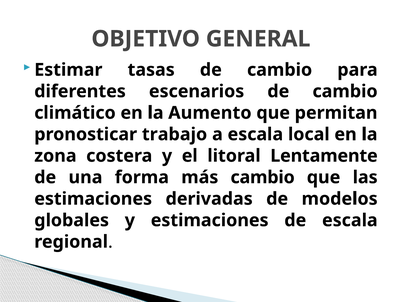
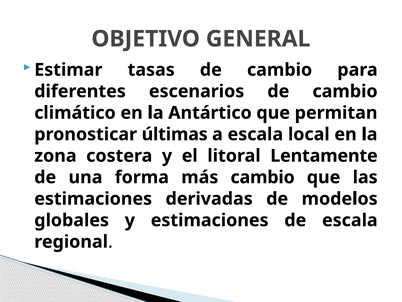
Aumento: Aumento -> Antártico
trabajo: trabajo -> últimas
